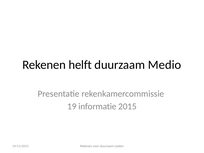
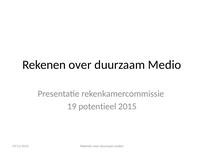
helft: helft -> over
informatie: informatie -> potentieel
